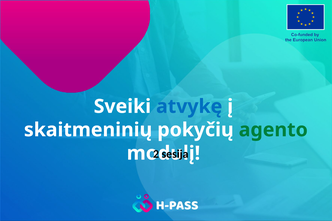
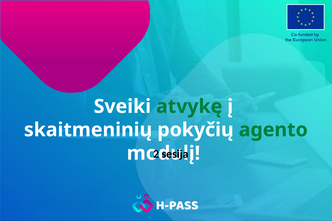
atvykę colour: blue -> green
